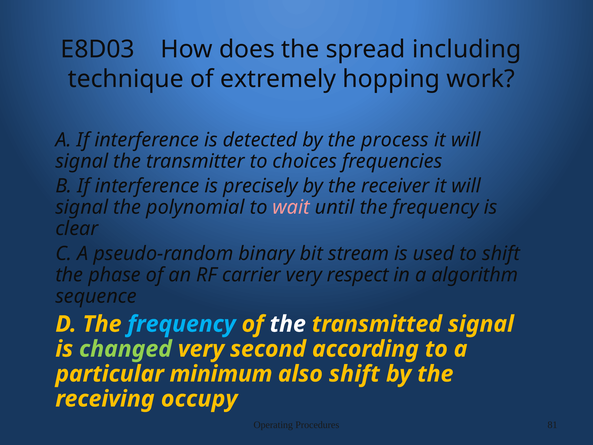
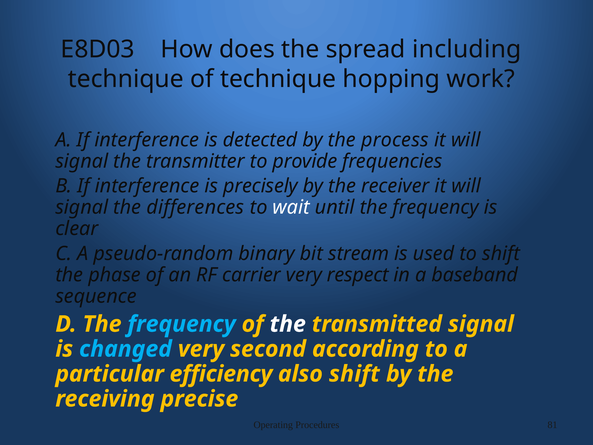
of extremely: extremely -> technique
choices: choices -> provide
polynomial: polynomial -> differences
wait colour: pink -> white
algorithm: algorithm -> baseband
changed colour: light green -> light blue
minimum: minimum -> efficiency
occupy: occupy -> precise
